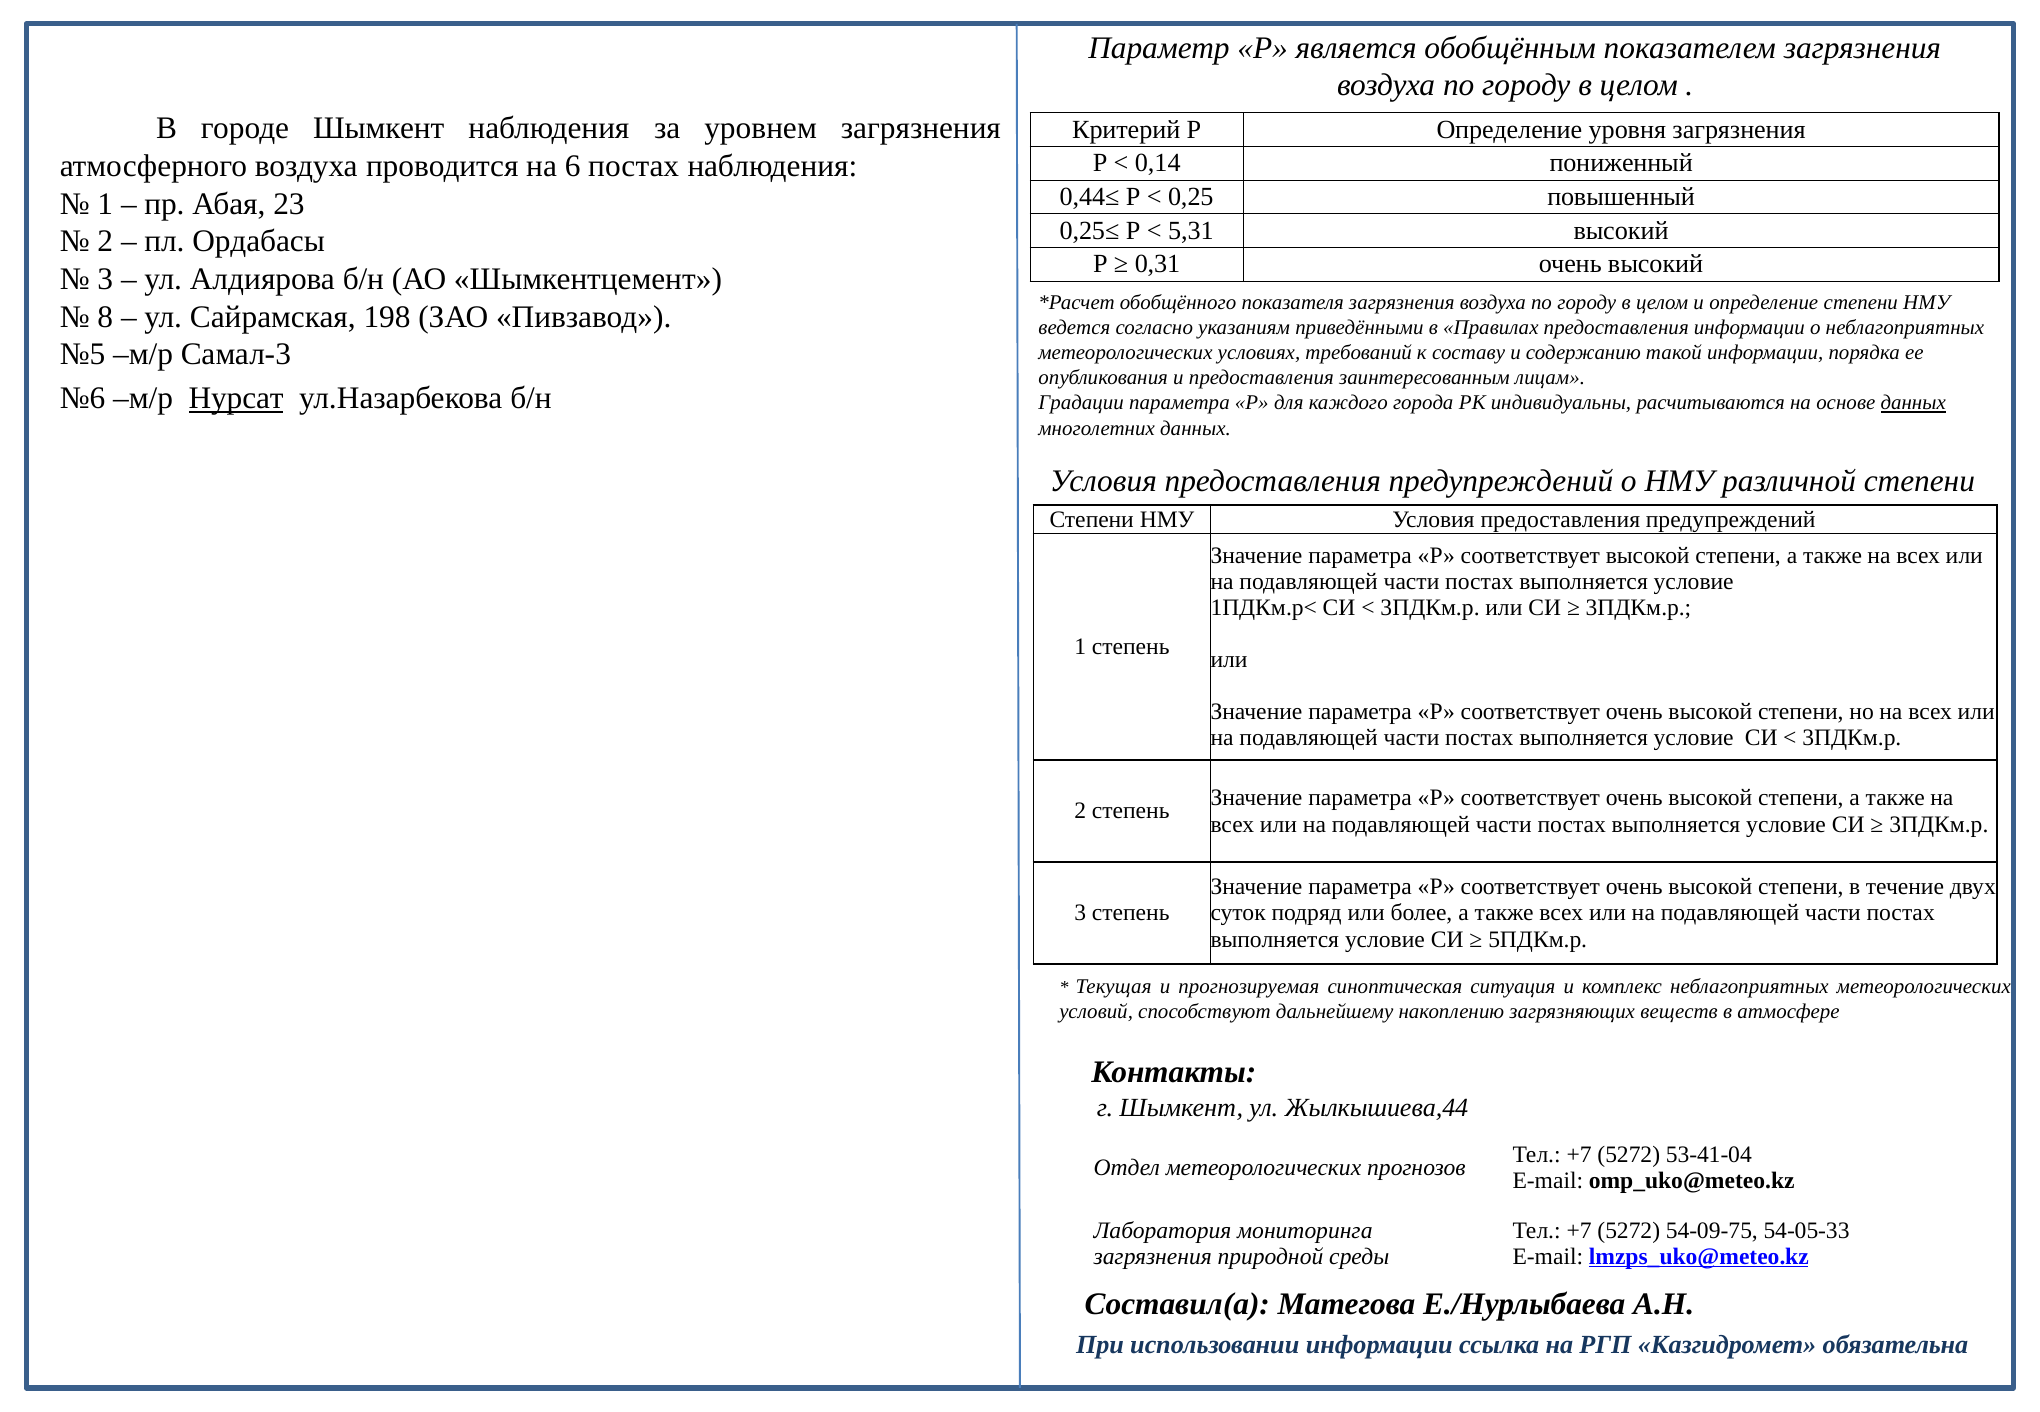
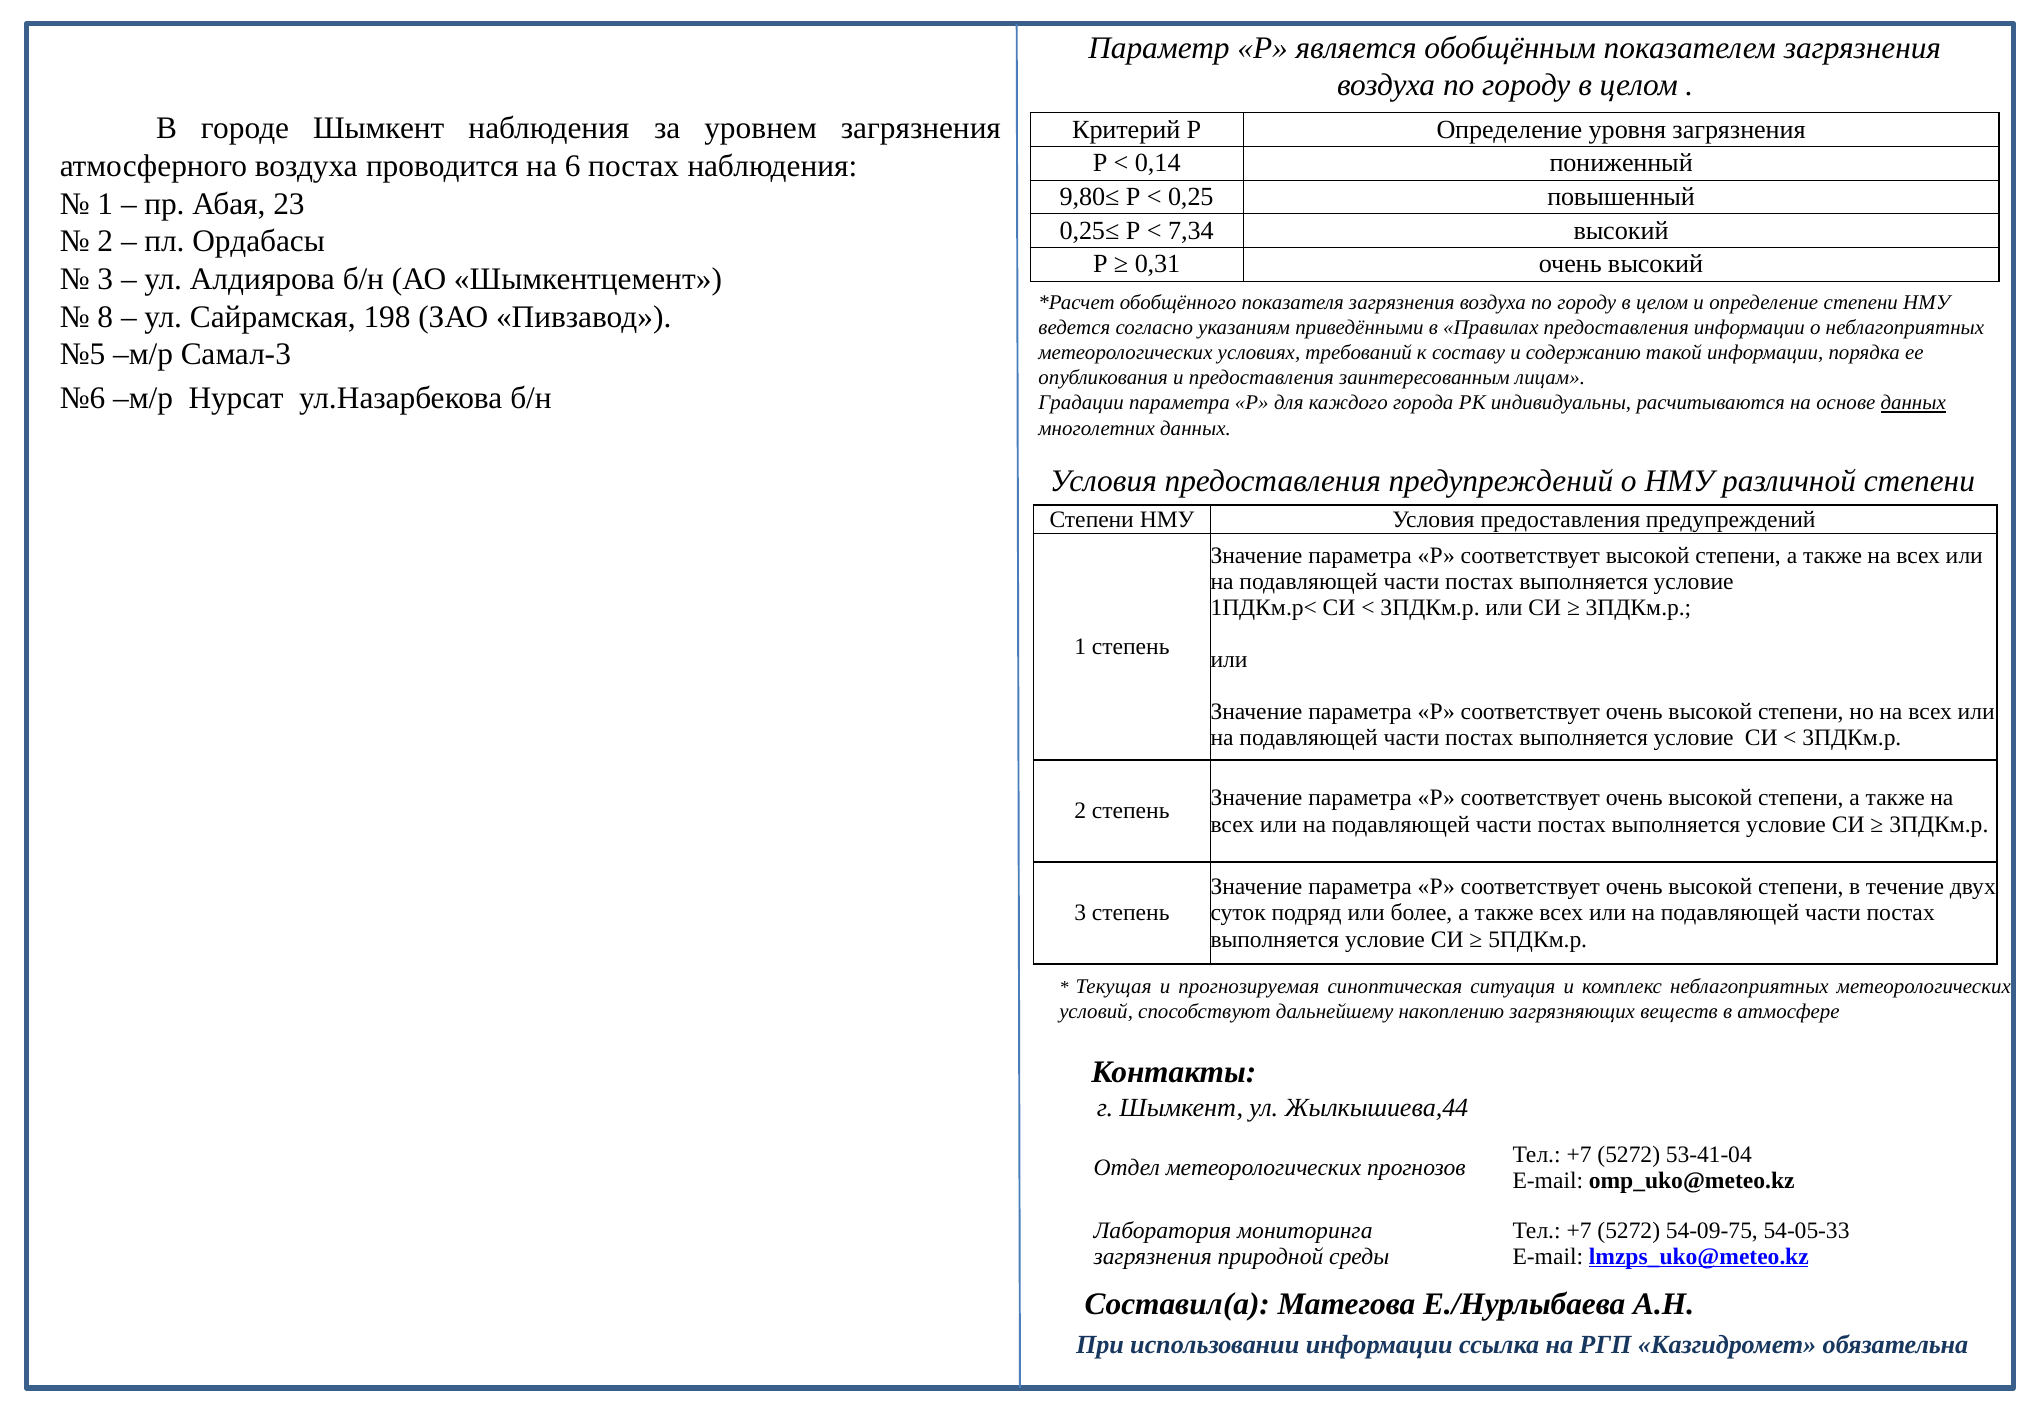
0,44≤: 0,44≤ -> 9,80≤
5,31: 5,31 -> 7,34
Нурсат underline: present -> none
